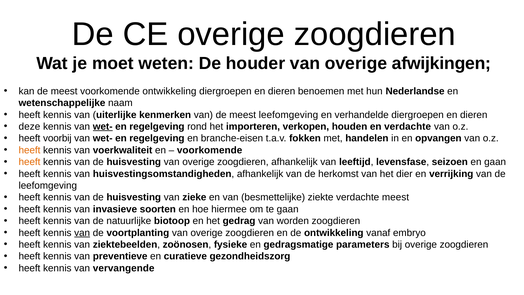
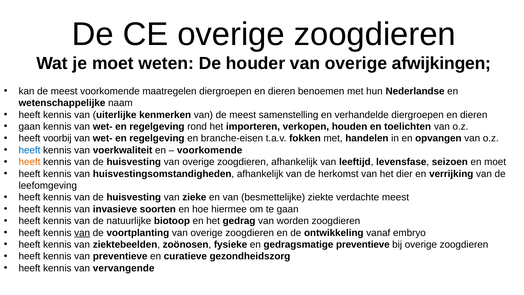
voorkomende ontwikkeling: ontwikkeling -> maatregelen
meest leefomgeving: leefomgeving -> samenstelling
deze at (29, 126): deze -> gaan
wet- at (103, 126) underline: present -> none
en verdachte: verdachte -> toelichten
heeft at (30, 150) colour: orange -> blue
en gaan: gaan -> moet
gedragsmatige parameters: parameters -> preventieve
